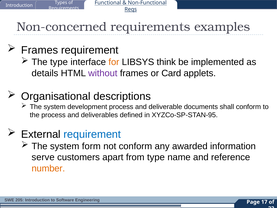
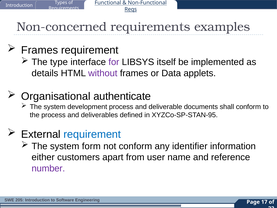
for colour: orange -> purple
think: think -> itself
Card: Card -> Data
descriptions: descriptions -> authenticate
awarded: awarded -> identifier
serve: serve -> either
from type: type -> user
number colour: orange -> purple
